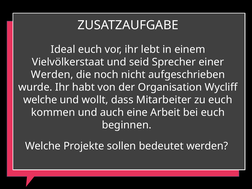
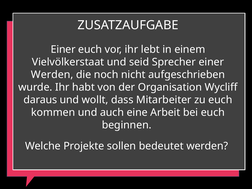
Ideal at (63, 49): Ideal -> Einer
welche at (40, 100): welche -> daraus
